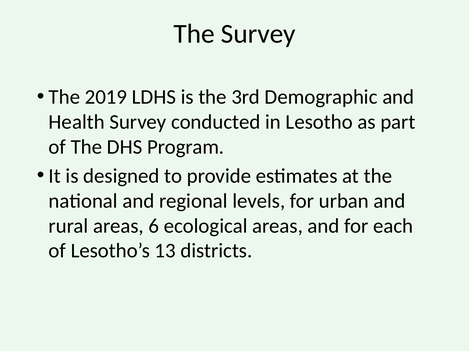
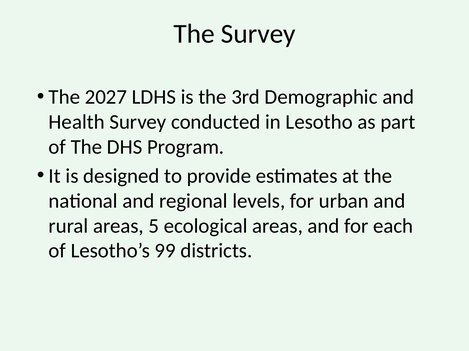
2019: 2019 -> 2027
6: 6 -> 5
13: 13 -> 99
